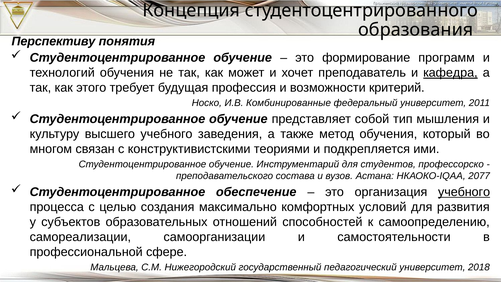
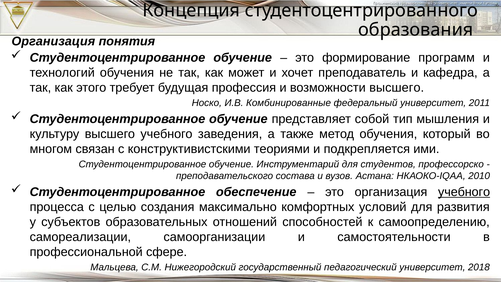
Перспективу at (53, 41): Перспективу -> Организация
кафедра underline: present -> none
возможности критерий: критерий -> высшего
2077: 2077 -> 2010
